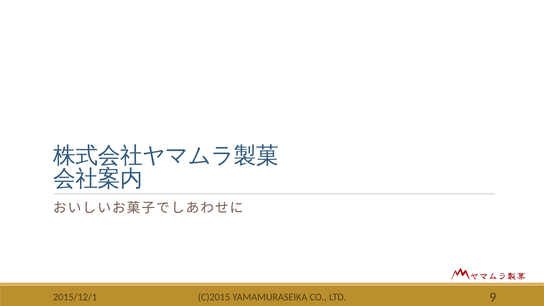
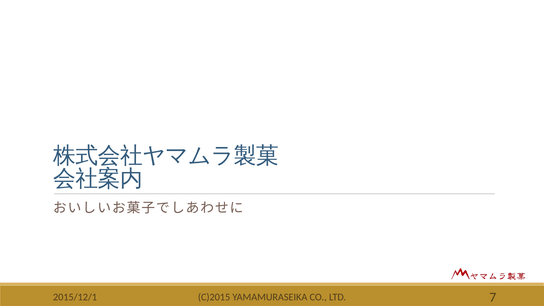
9: 9 -> 7
